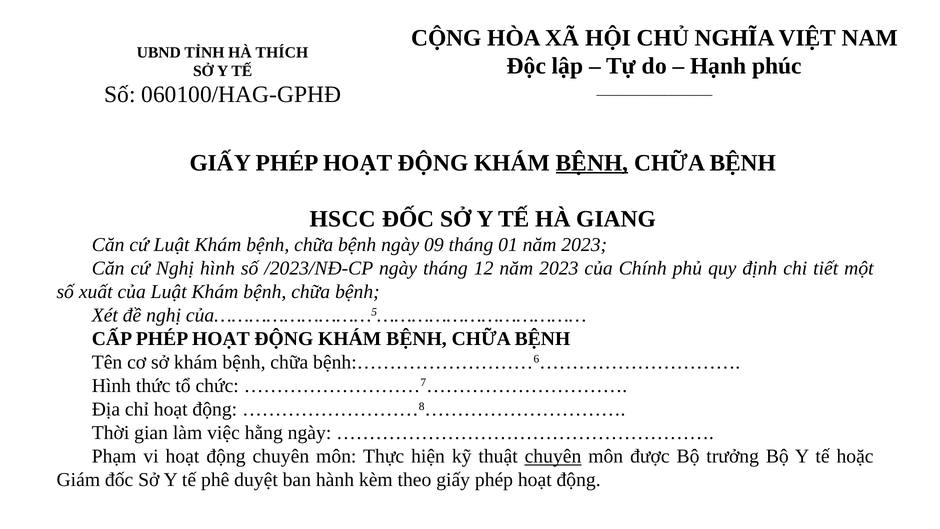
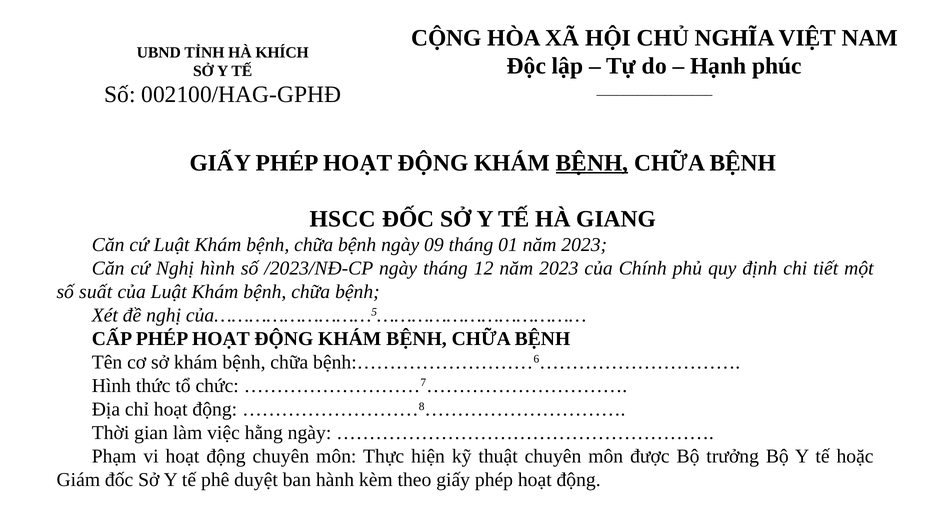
THÍCH: THÍCH -> KHÍCH
060100/HAG-GPHĐ: 060100/HAG-GPHĐ -> 002100/HAG-GPHĐ
xuất: xuất -> suất
chuyên at (553, 456) underline: present -> none
